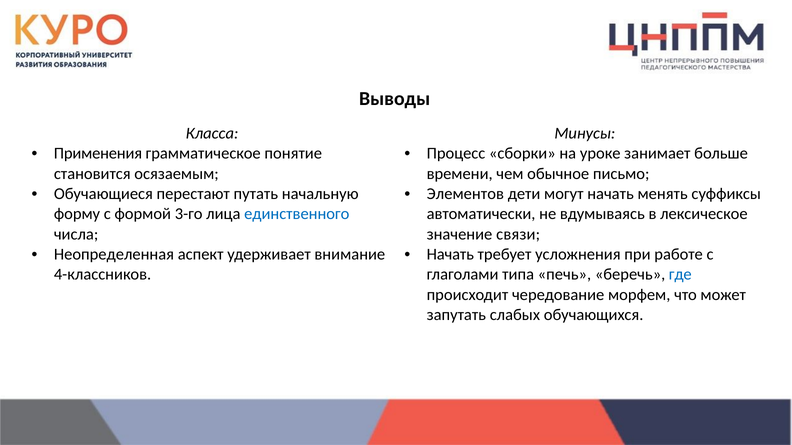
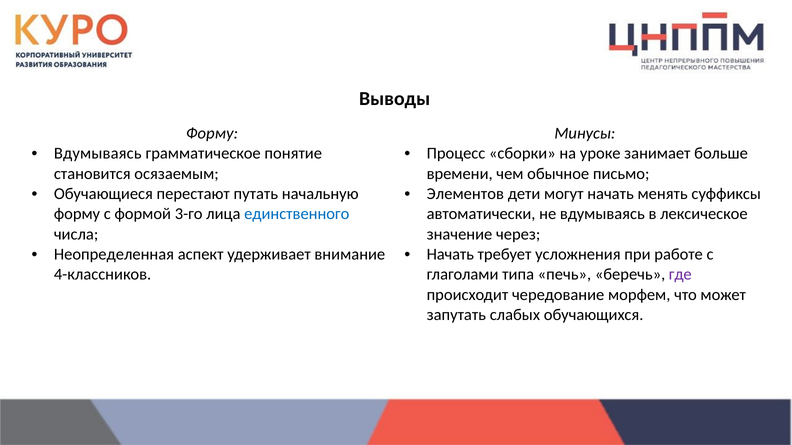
Класса at (212, 133): Класса -> Форму
Применения at (98, 154): Применения -> Вдумываясь
связи: связи -> через
где colour: blue -> purple
